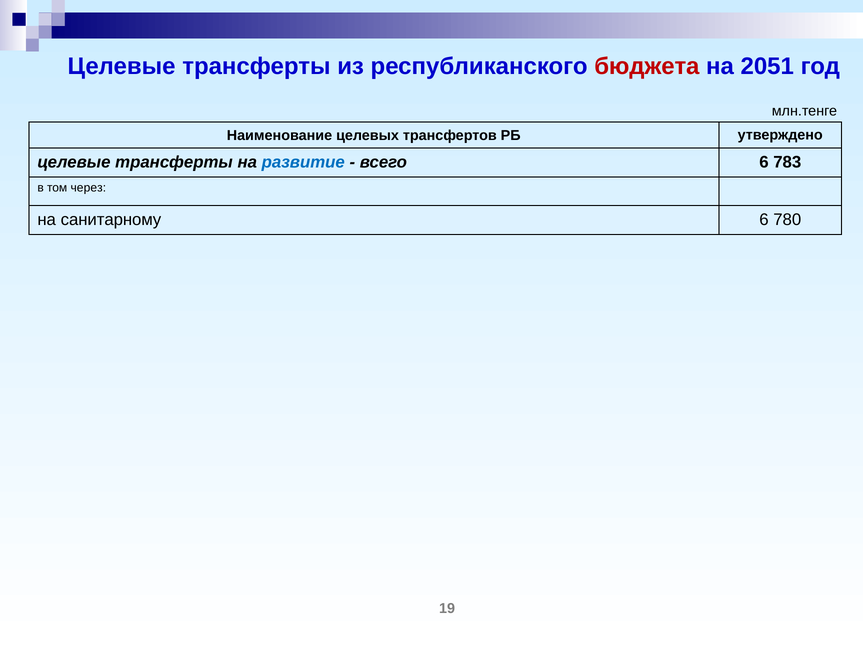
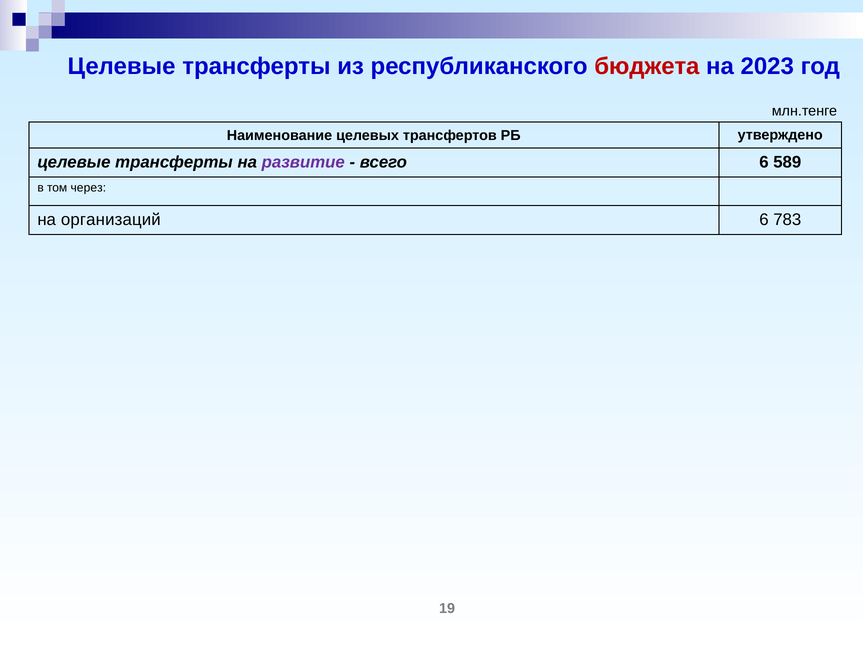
2051: 2051 -> 2023
развитие colour: blue -> purple
783: 783 -> 589
санитарному: санитарному -> организаций
780: 780 -> 783
